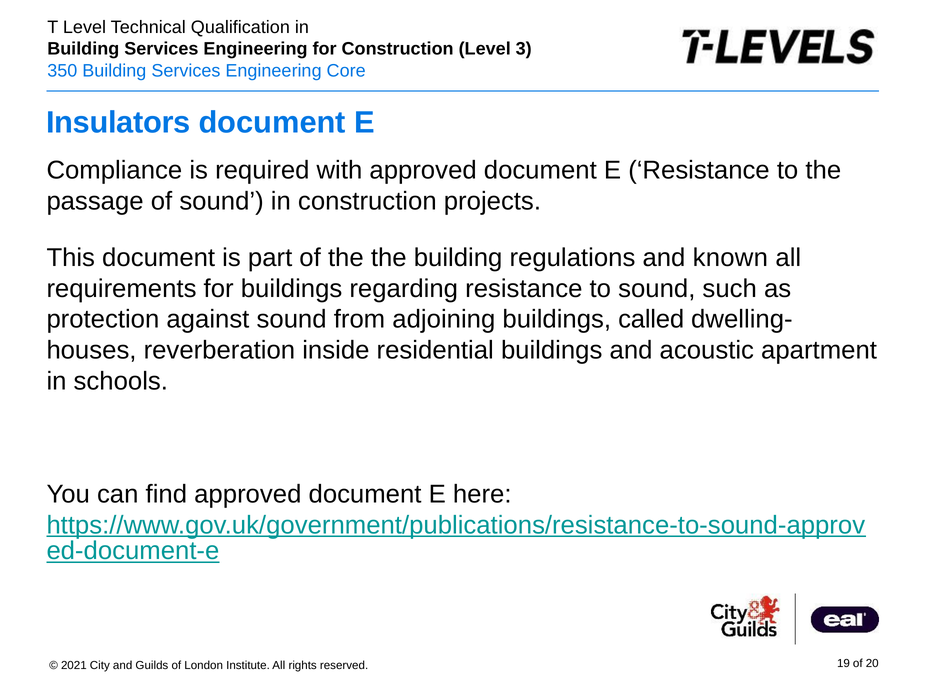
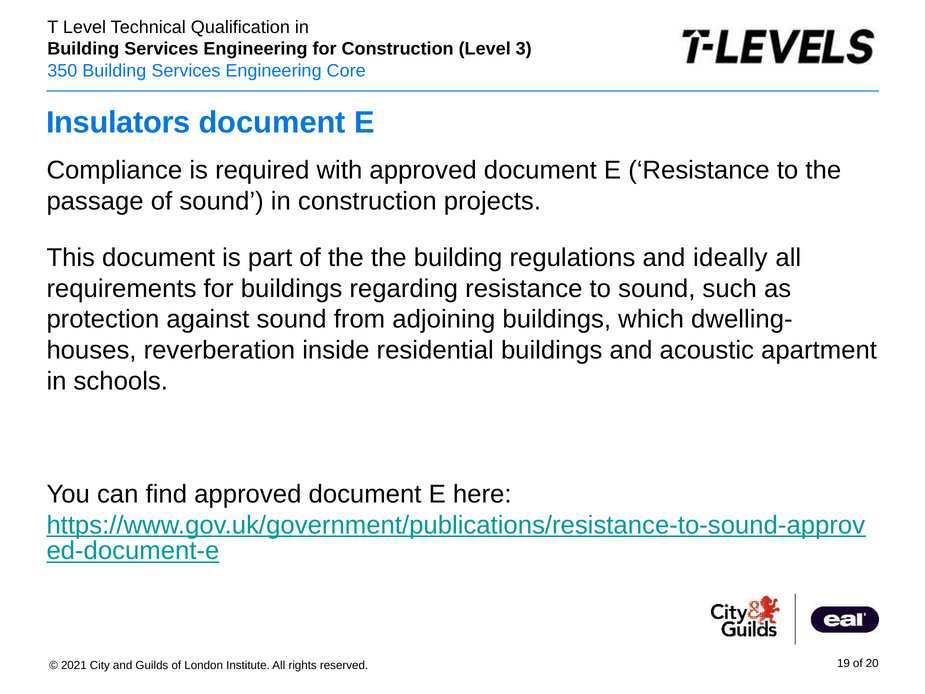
known: known -> ideally
called: called -> which
